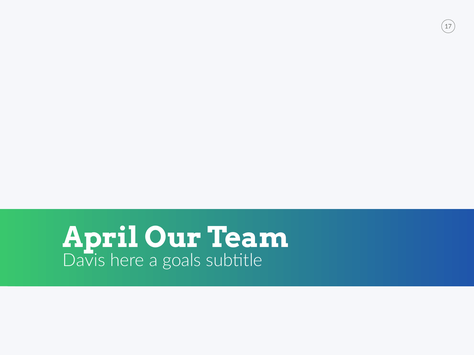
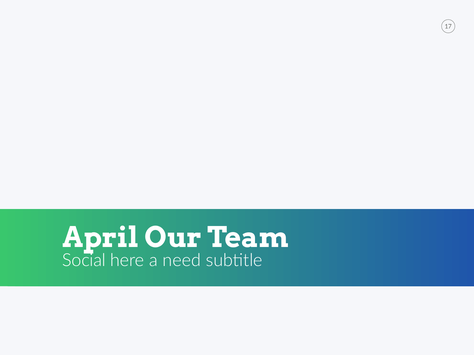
Davis: Davis -> Social
goals: goals -> need
